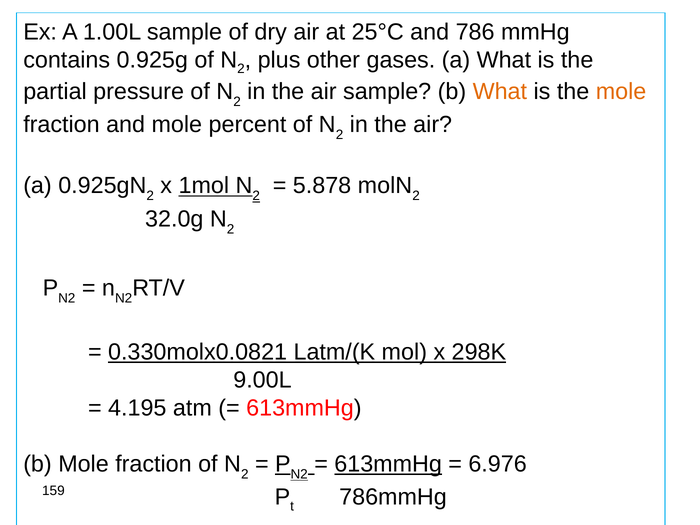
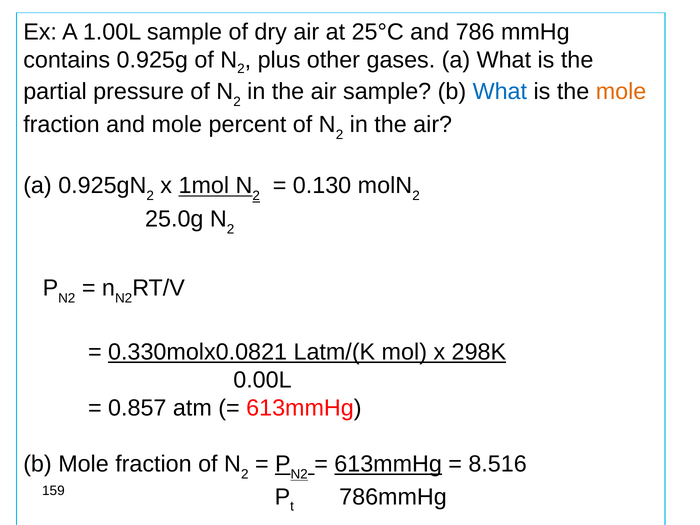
What at (500, 92) colour: orange -> blue
5.878: 5.878 -> 0.130
32.0g: 32.0g -> 25.0g
9.00L: 9.00L -> 0.00L
4.195: 4.195 -> 0.857
6.976: 6.976 -> 8.516
